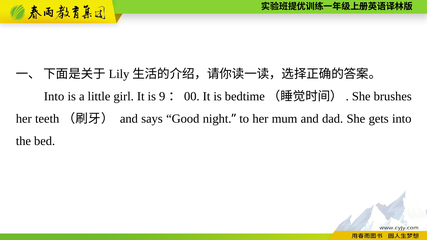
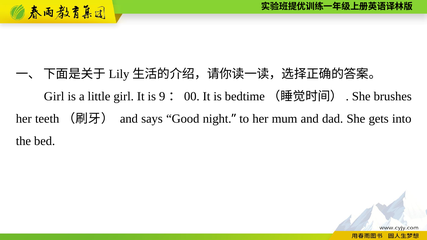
Into at (54, 96): Into -> Girl
